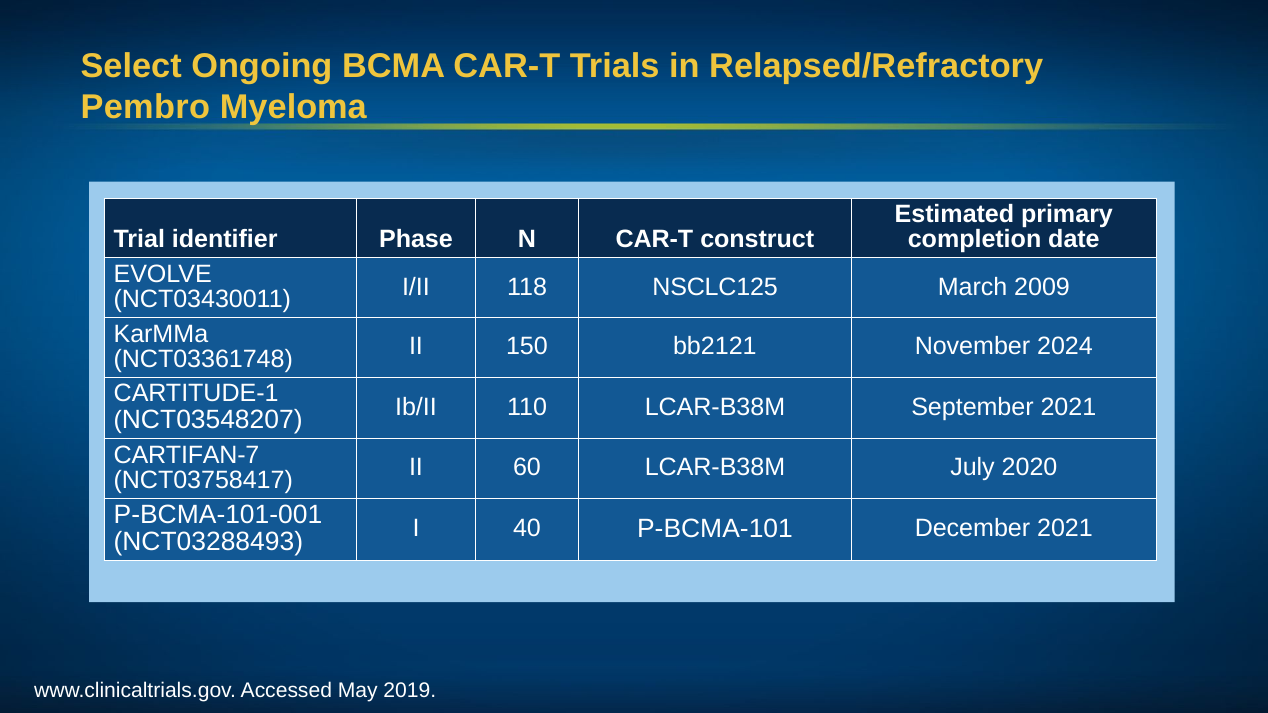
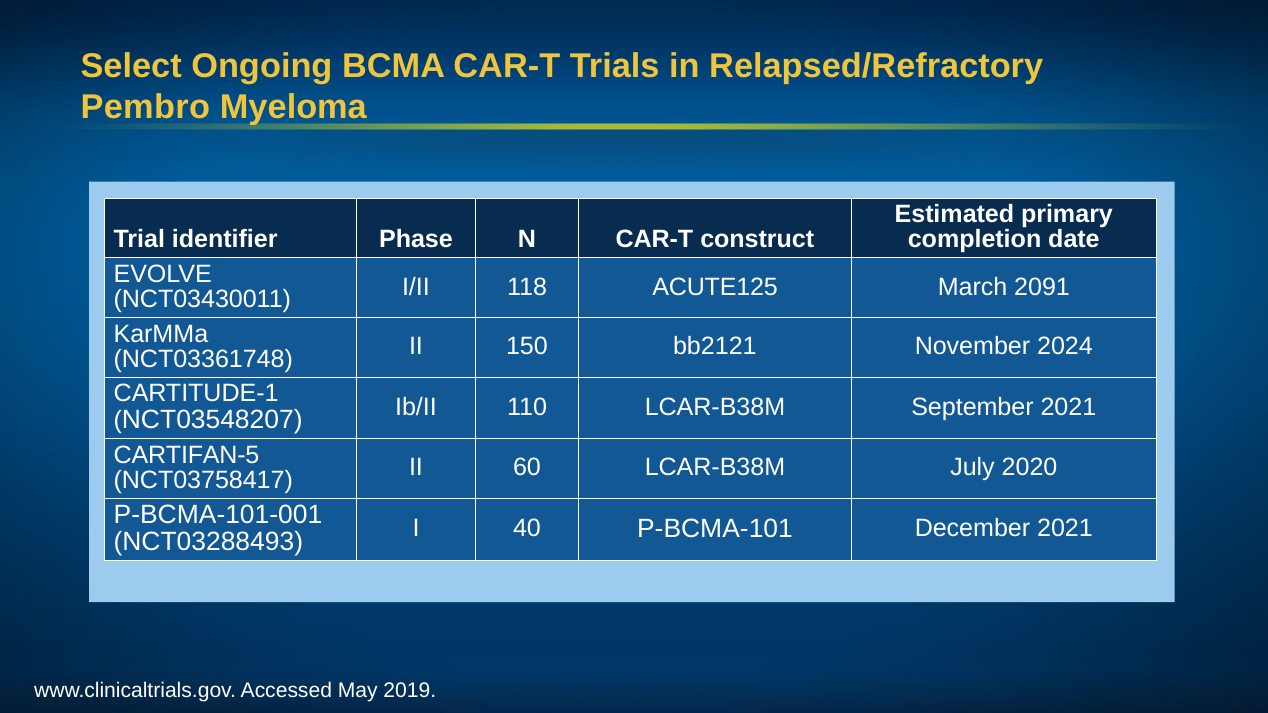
NSCLC125: NSCLC125 -> ACUTE125
2009: 2009 -> 2091
CARTIFAN-7: CARTIFAN-7 -> CARTIFAN-5
